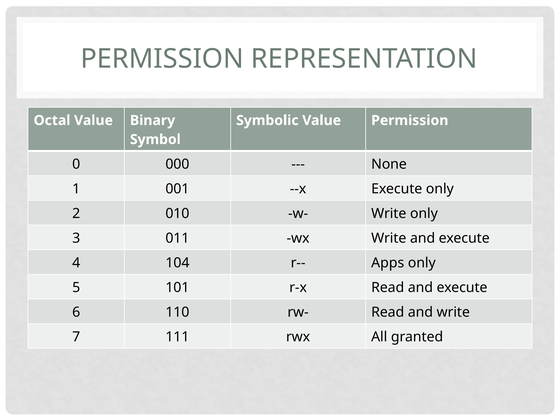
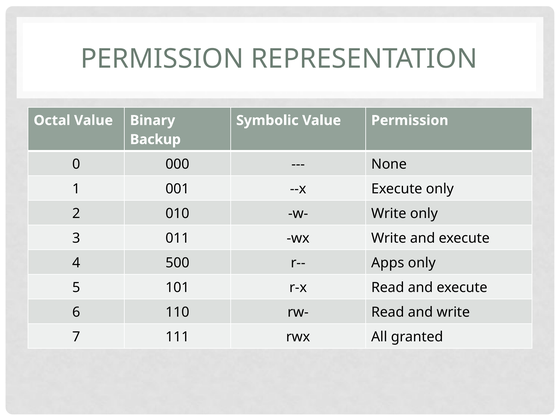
Symbol: Symbol -> Backup
104: 104 -> 500
